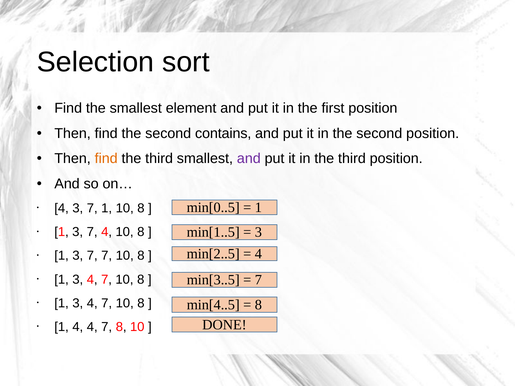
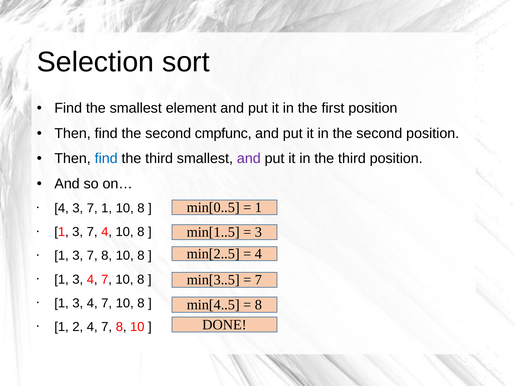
contains: contains -> cmpfunc
find at (106, 159) colour: orange -> blue
3 7 7: 7 -> 8
1 4: 4 -> 2
